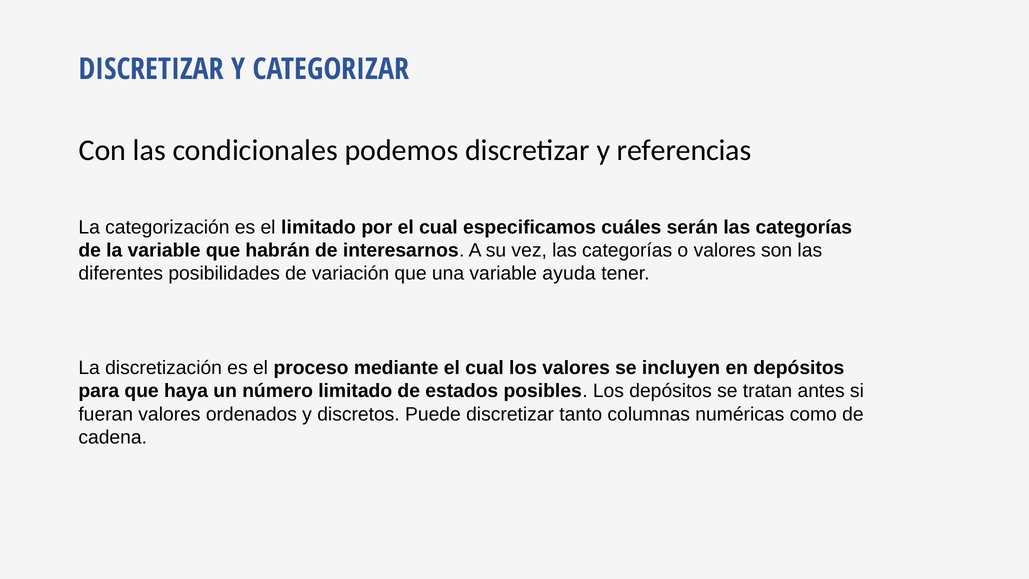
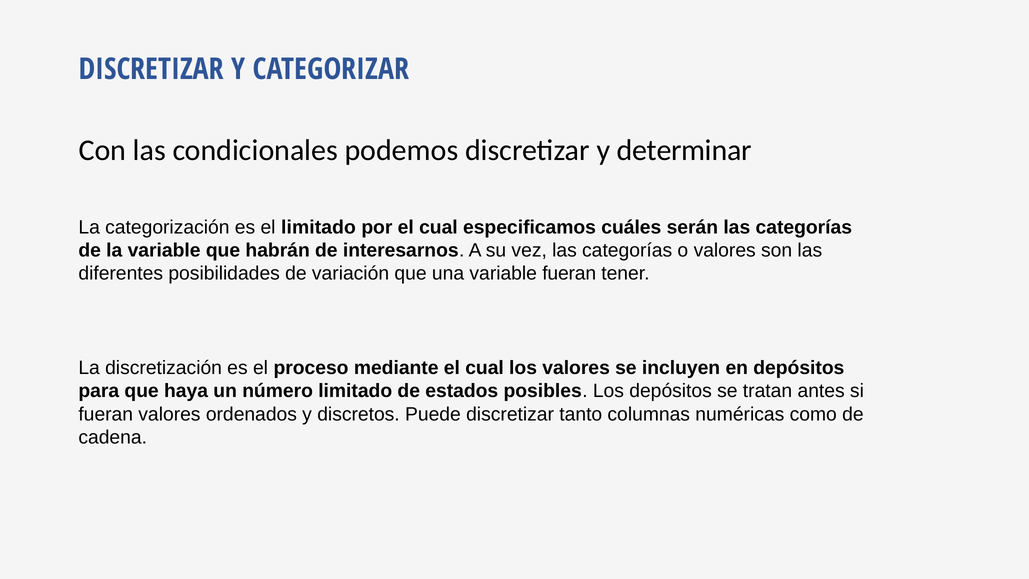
referencias: referencias -> determinar
variable ayuda: ayuda -> fueran
